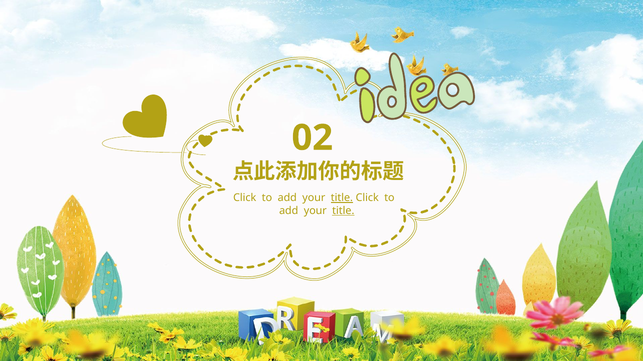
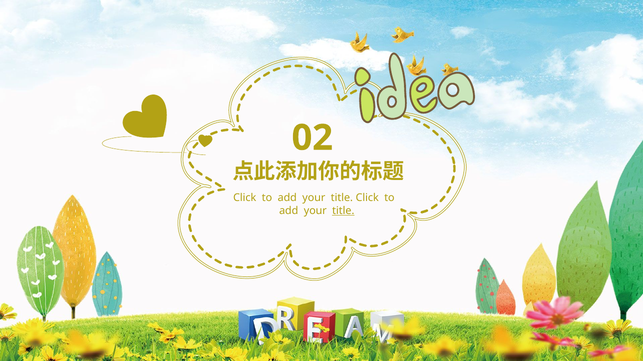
title at (342, 198) underline: present -> none
